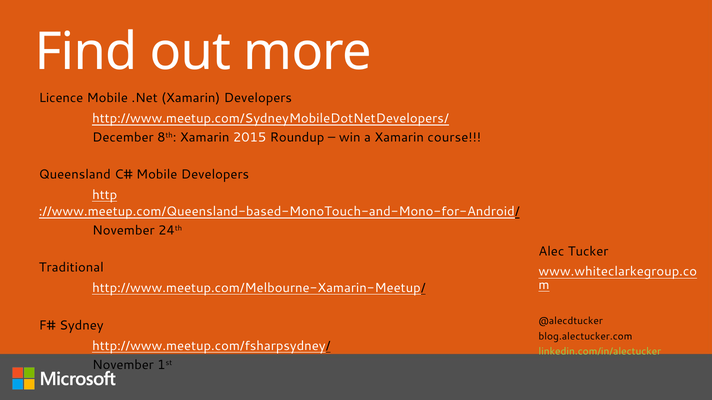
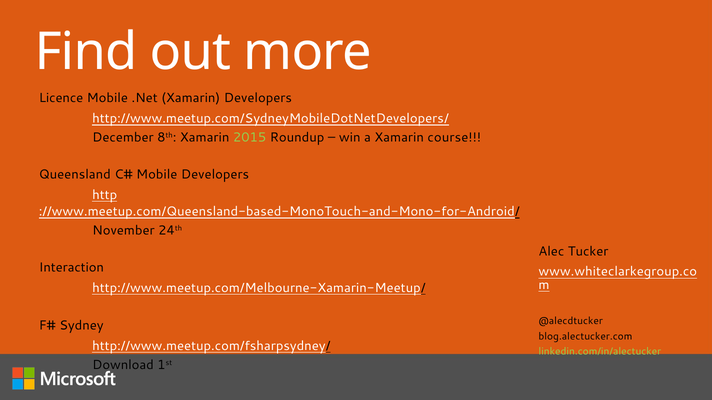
2015 colour: white -> light green
Traditional: Traditional -> Interaction
November at (123, 365): November -> Download
